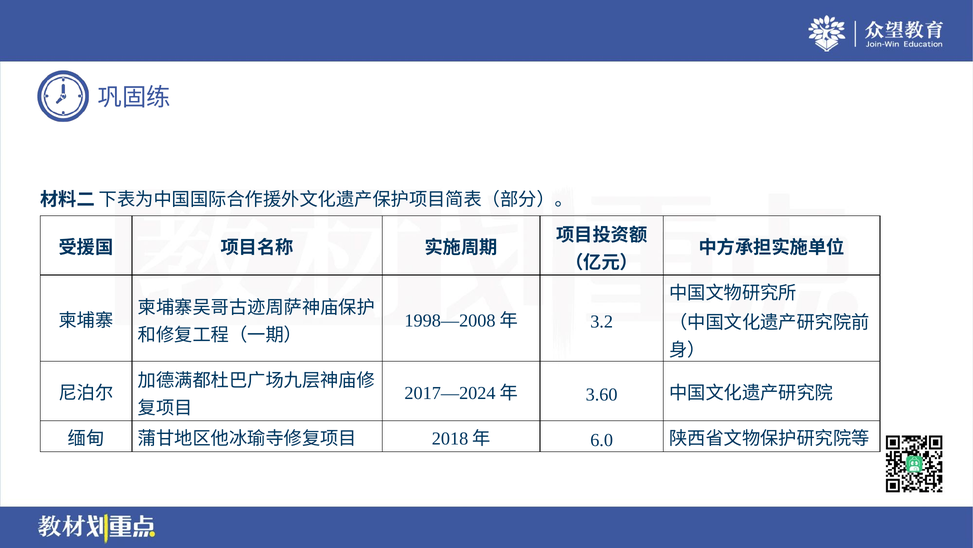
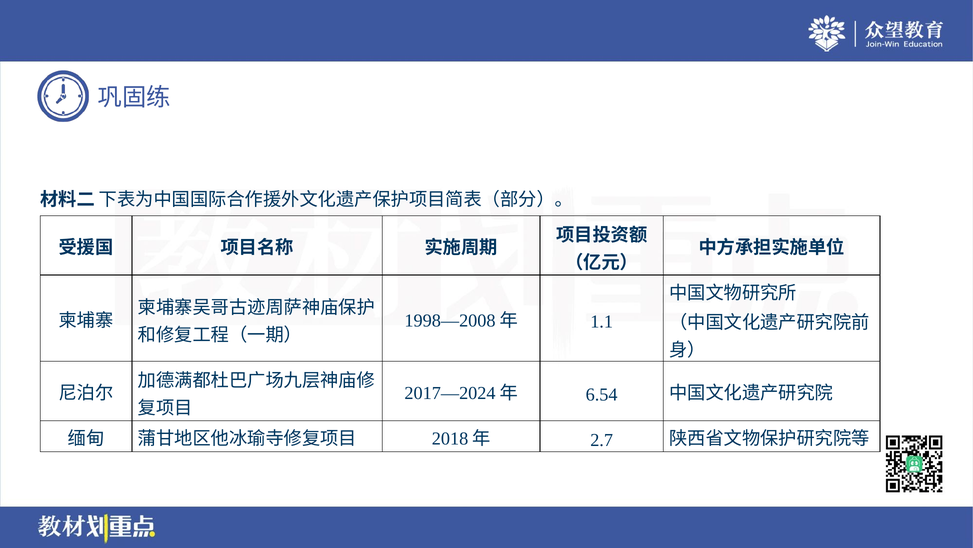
3.2: 3.2 -> 1.1
3.60: 3.60 -> 6.54
6.0: 6.0 -> 2.7
